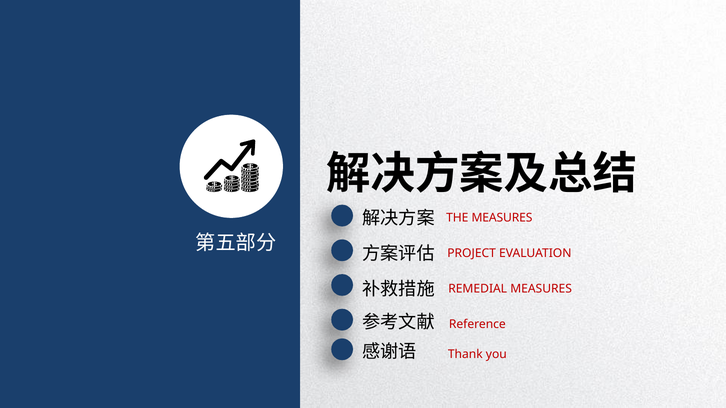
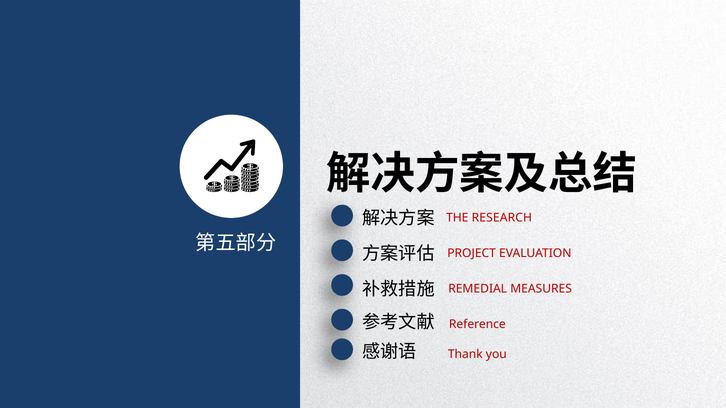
THE MEASURES: MEASURES -> RESEARCH
